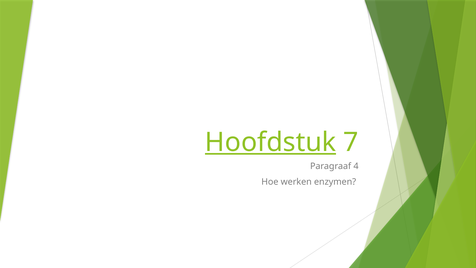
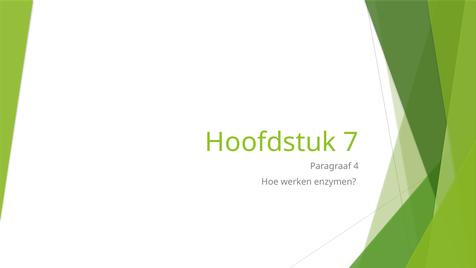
Hoofdstuk underline: present -> none
